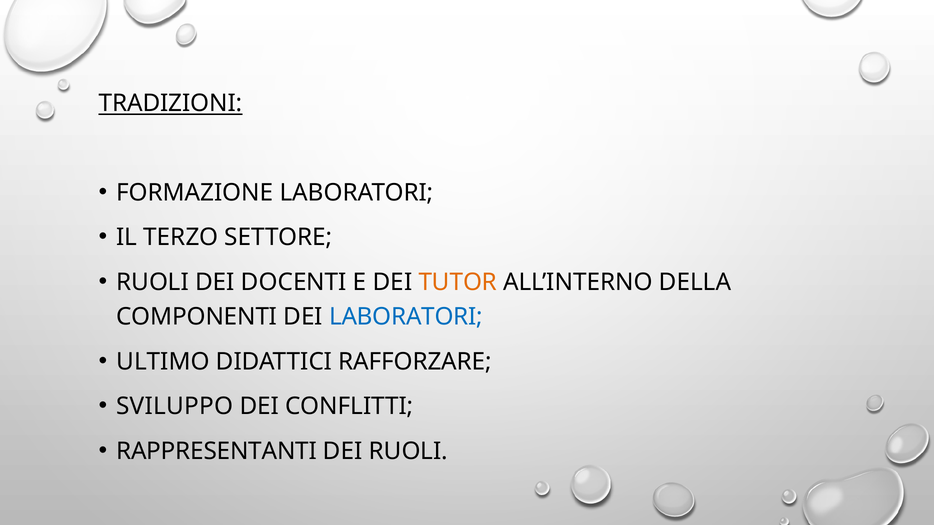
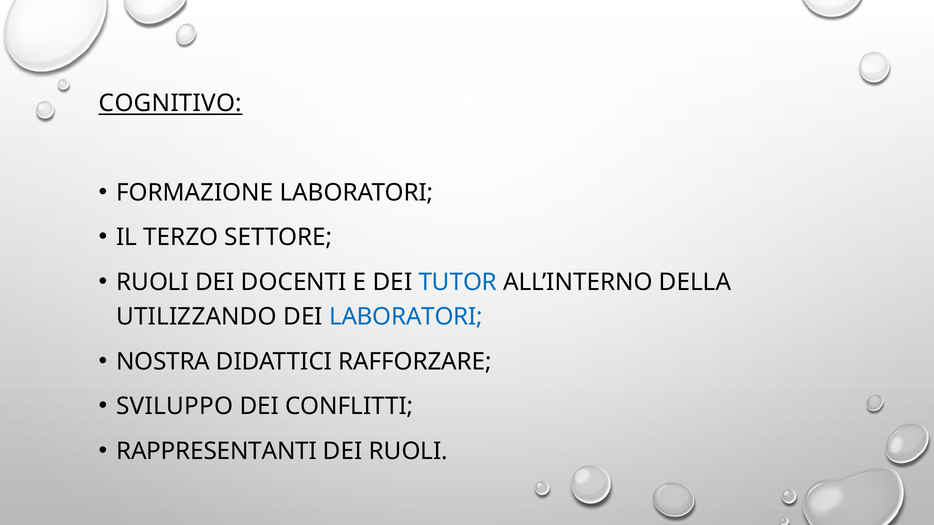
TRADIZIONI: TRADIZIONI -> COGNITIVO
TUTOR colour: orange -> blue
COMPONENTI: COMPONENTI -> UTILIZZANDO
ULTIMO: ULTIMO -> NOSTRA
